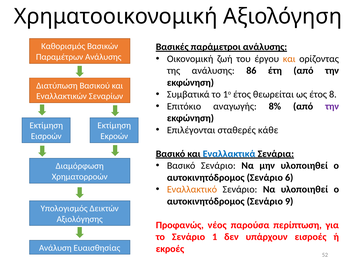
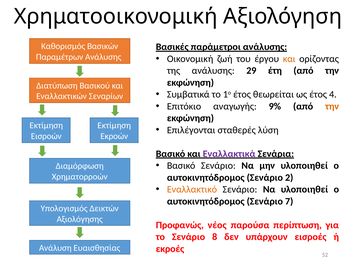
86: 86 -> 29
8: 8 -> 4
8%: 8% -> 9%
την at (332, 106) colour: purple -> orange
κάθε: κάθε -> λύση
Εναλλακτικά colour: blue -> purple
6: 6 -> 2
9: 9 -> 7
1: 1 -> 8
